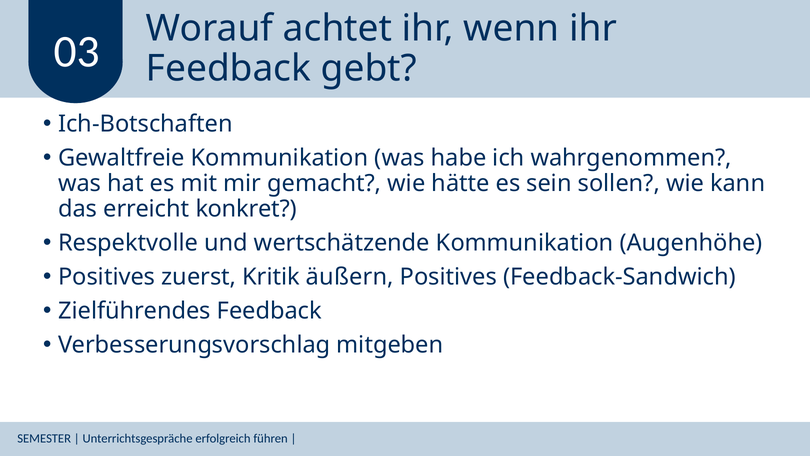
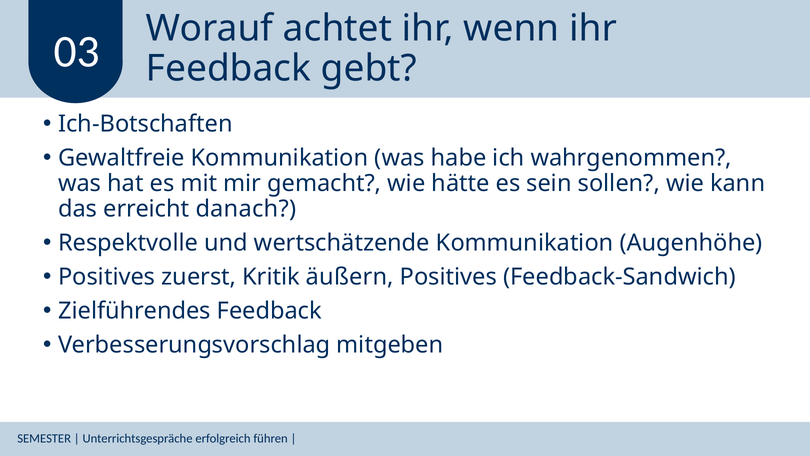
konkret: konkret -> danach
